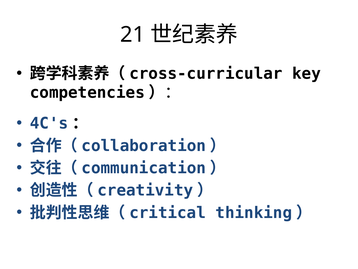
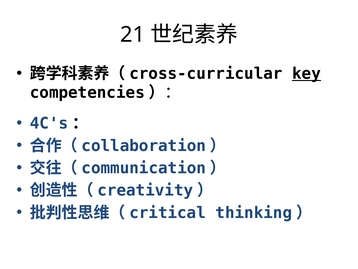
key underline: none -> present
